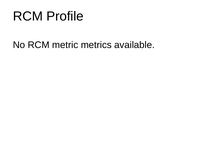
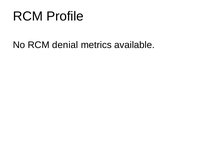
metric: metric -> denial
